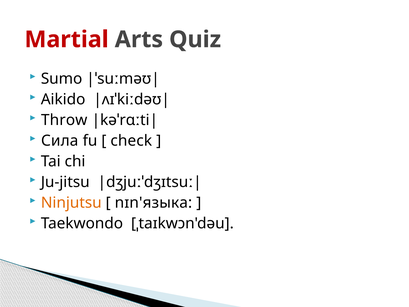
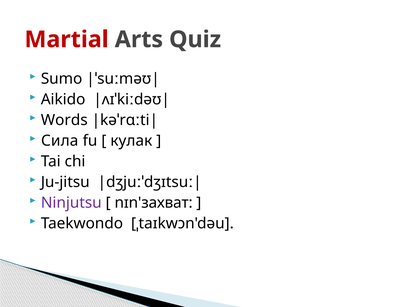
Throw: Throw -> Words
check: check -> кулак
Ninjutsu colour: orange -> purple
nɪn'языка: nɪn'языка -> nɪn'захват
